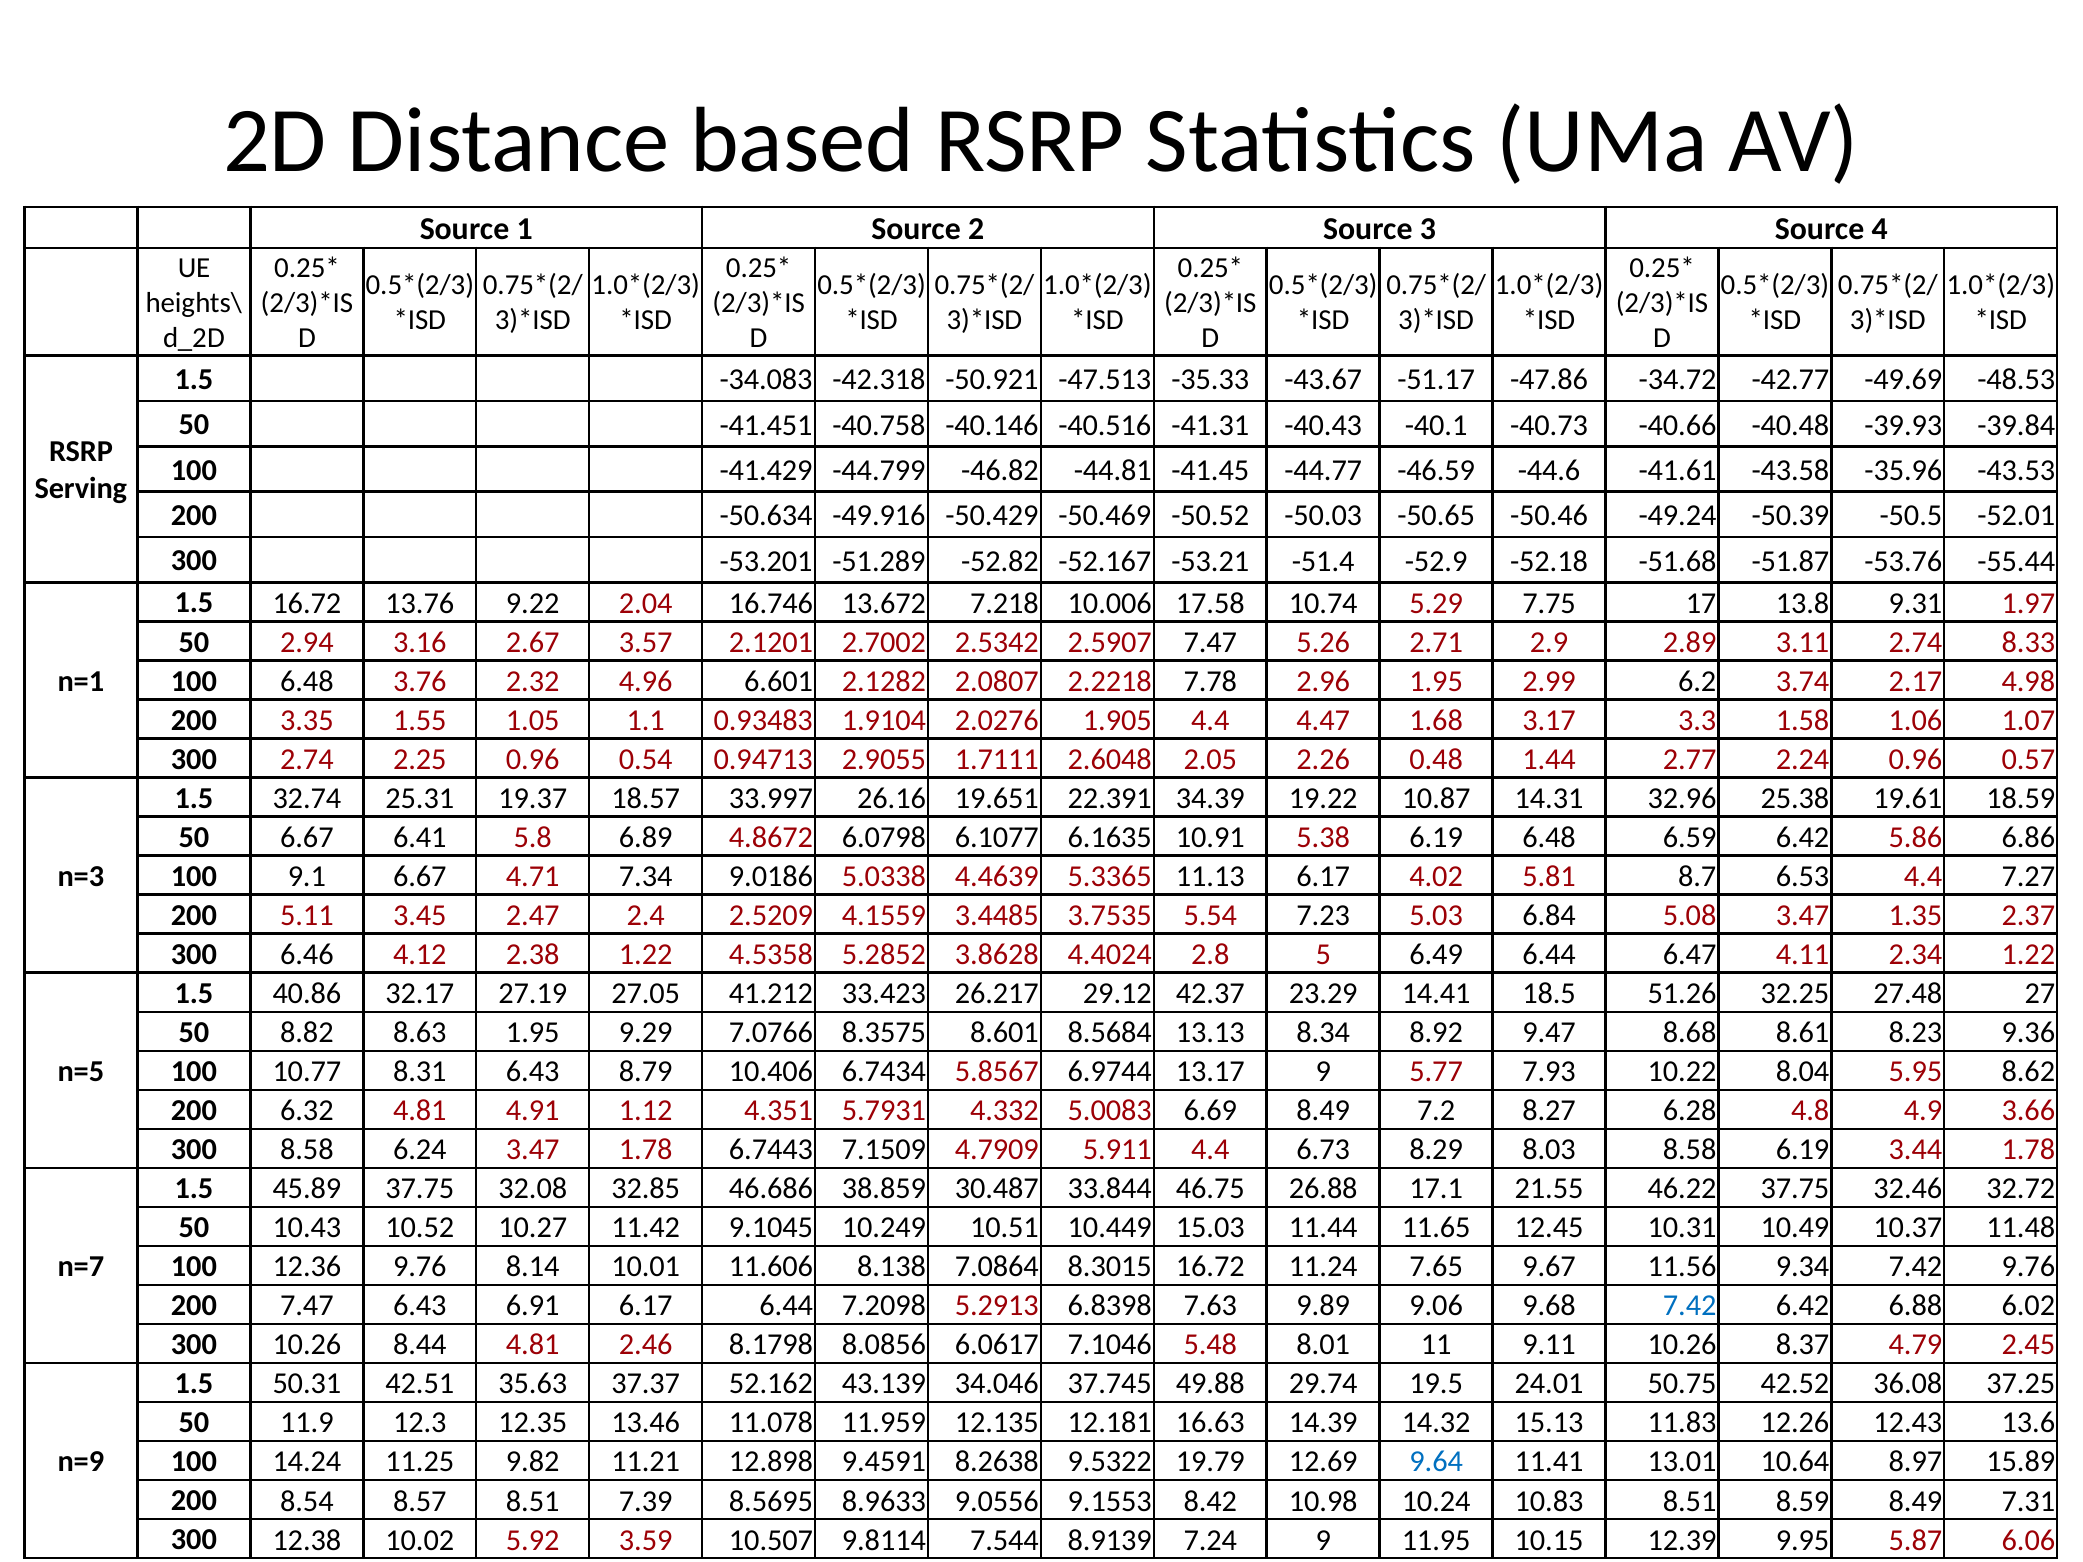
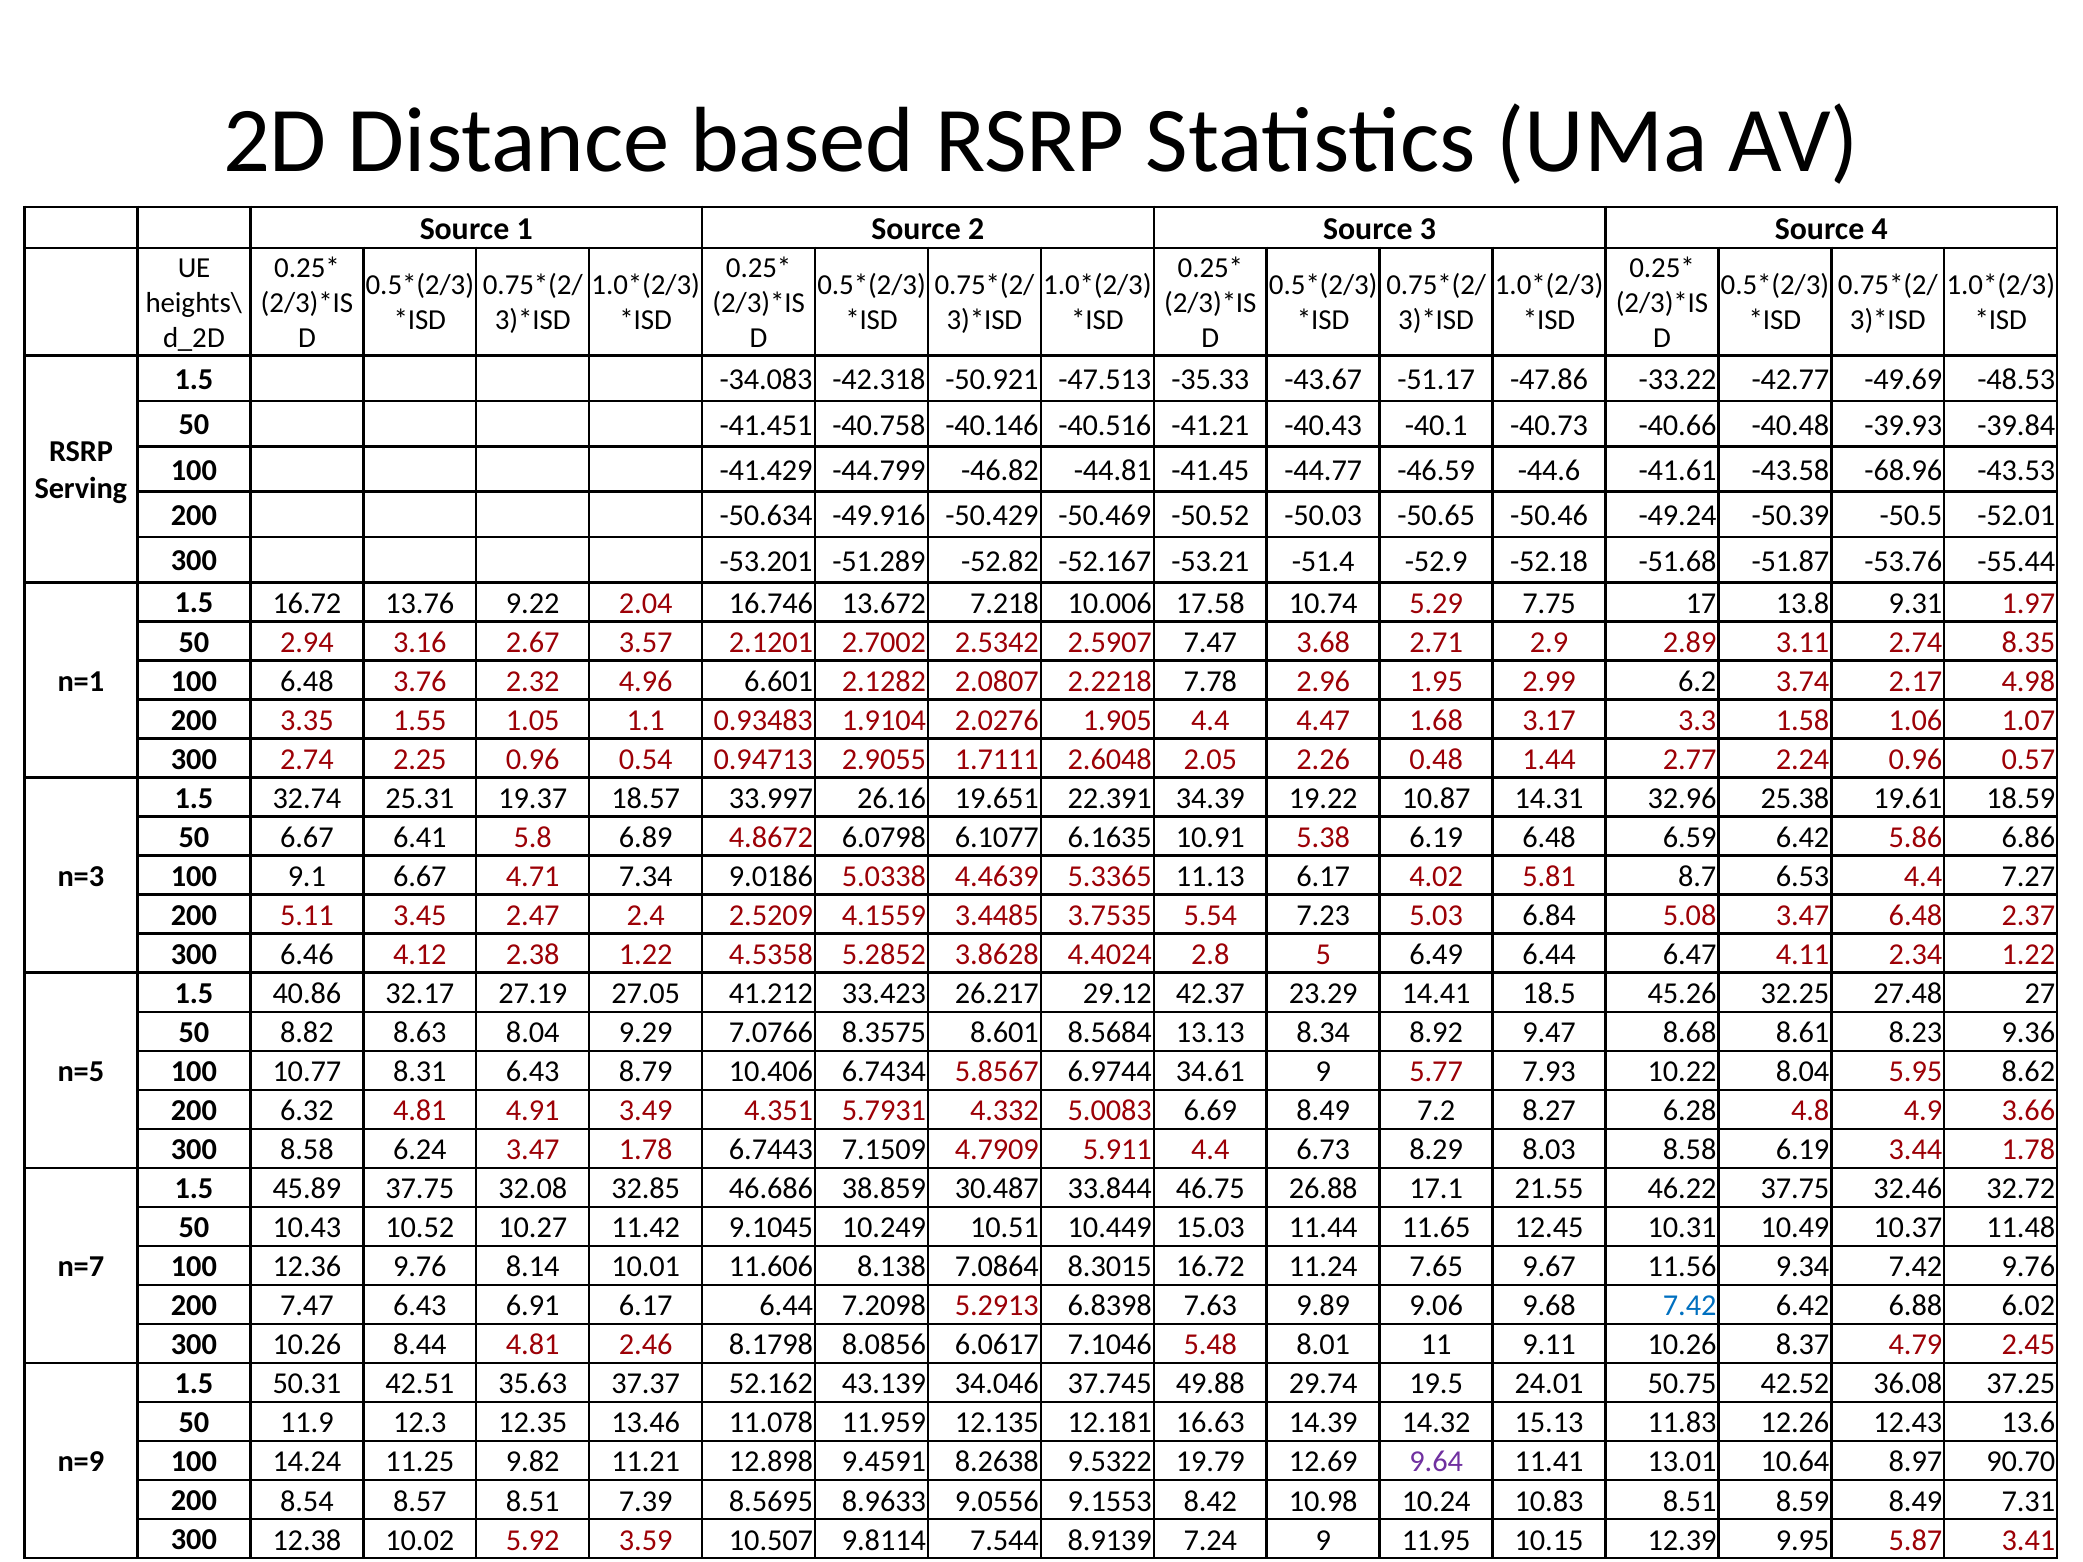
-34.72: -34.72 -> -33.22
-41.31: -41.31 -> -41.21
-35.96: -35.96 -> -68.96
5.26: 5.26 -> 3.68
8.33: 8.33 -> 8.35
3.47 1.35: 1.35 -> 6.48
51.26: 51.26 -> 45.26
8.63 1.95: 1.95 -> 8.04
13.17: 13.17 -> 34.61
1.12: 1.12 -> 3.49
9.64 colour: blue -> purple
15.89: 15.89 -> 90.70
6.06: 6.06 -> 3.41
